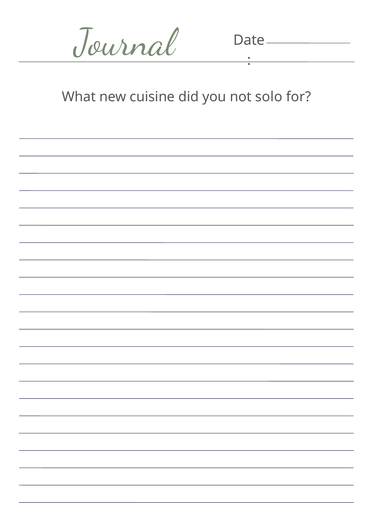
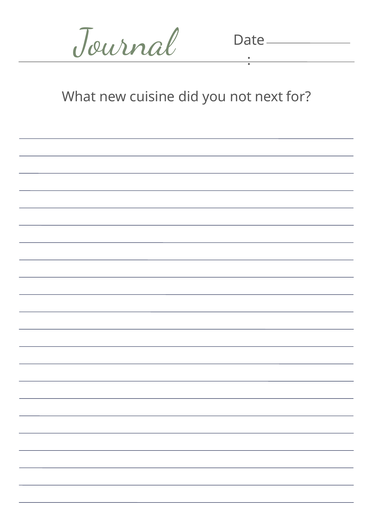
solo: solo -> next
